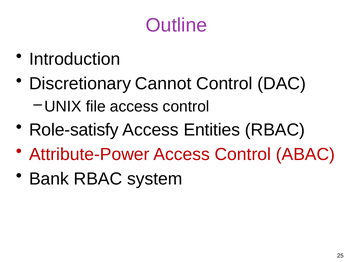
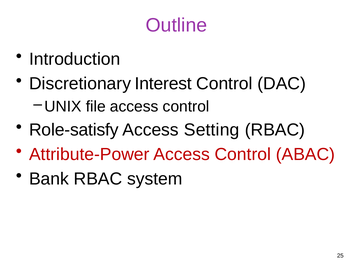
Cannot: Cannot -> Interest
Entities: Entities -> Setting
